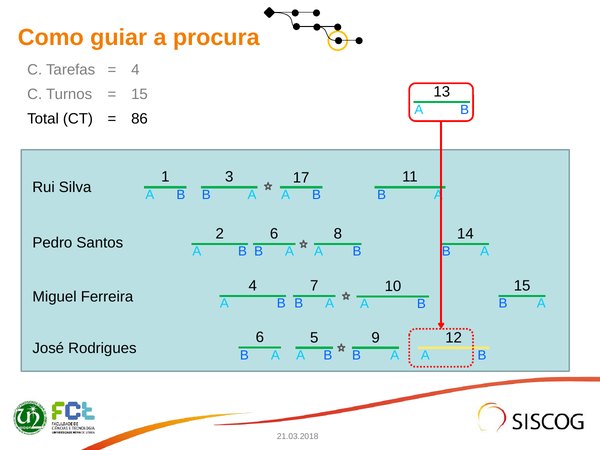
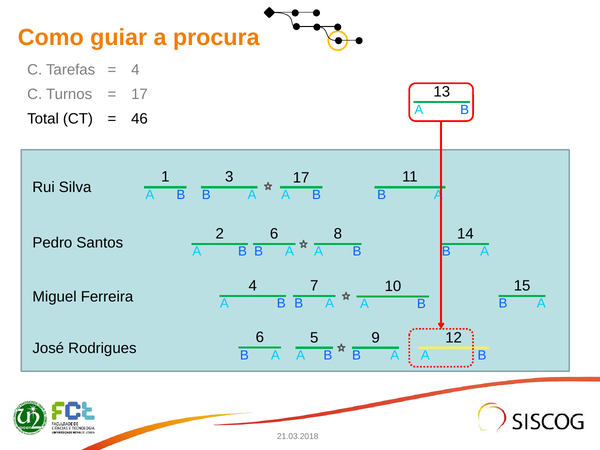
15 at (139, 94): 15 -> 17
86: 86 -> 46
